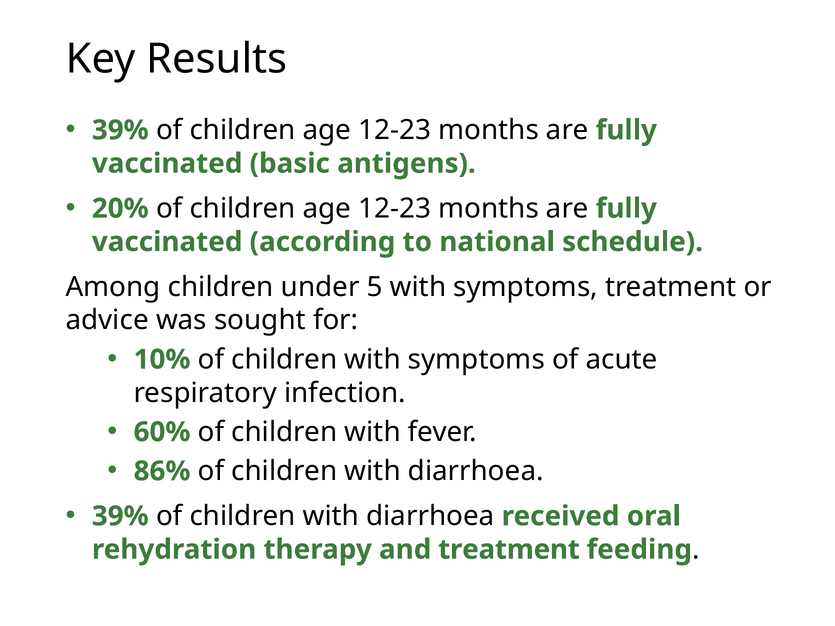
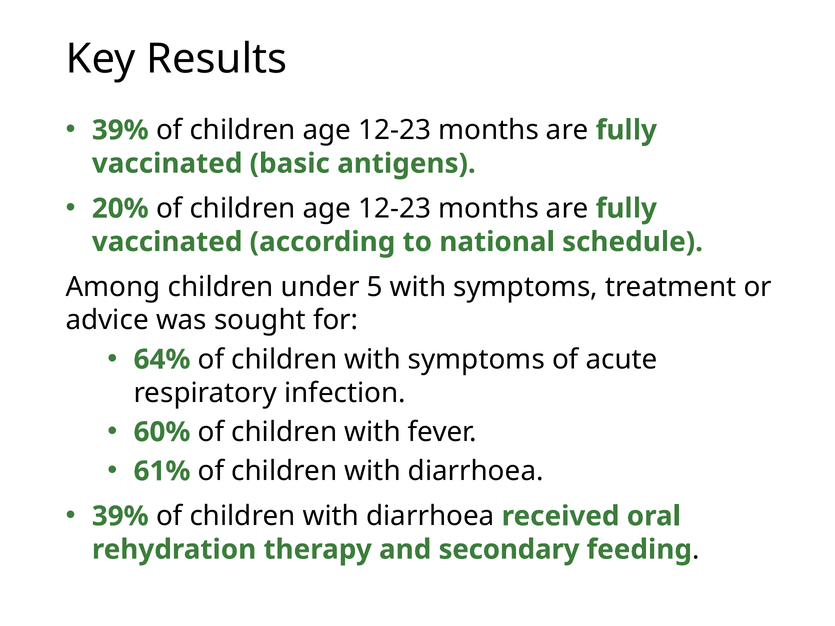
10%: 10% -> 64%
86%: 86% -> 61%
and treatment: treatment -> secondary
